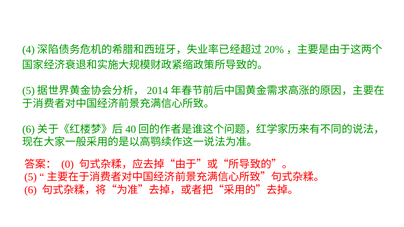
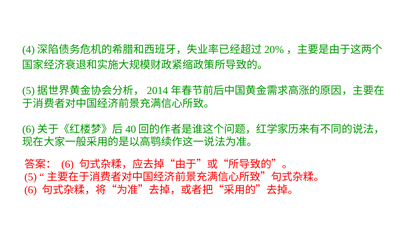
0 at (68, 164): 0 -> 6
